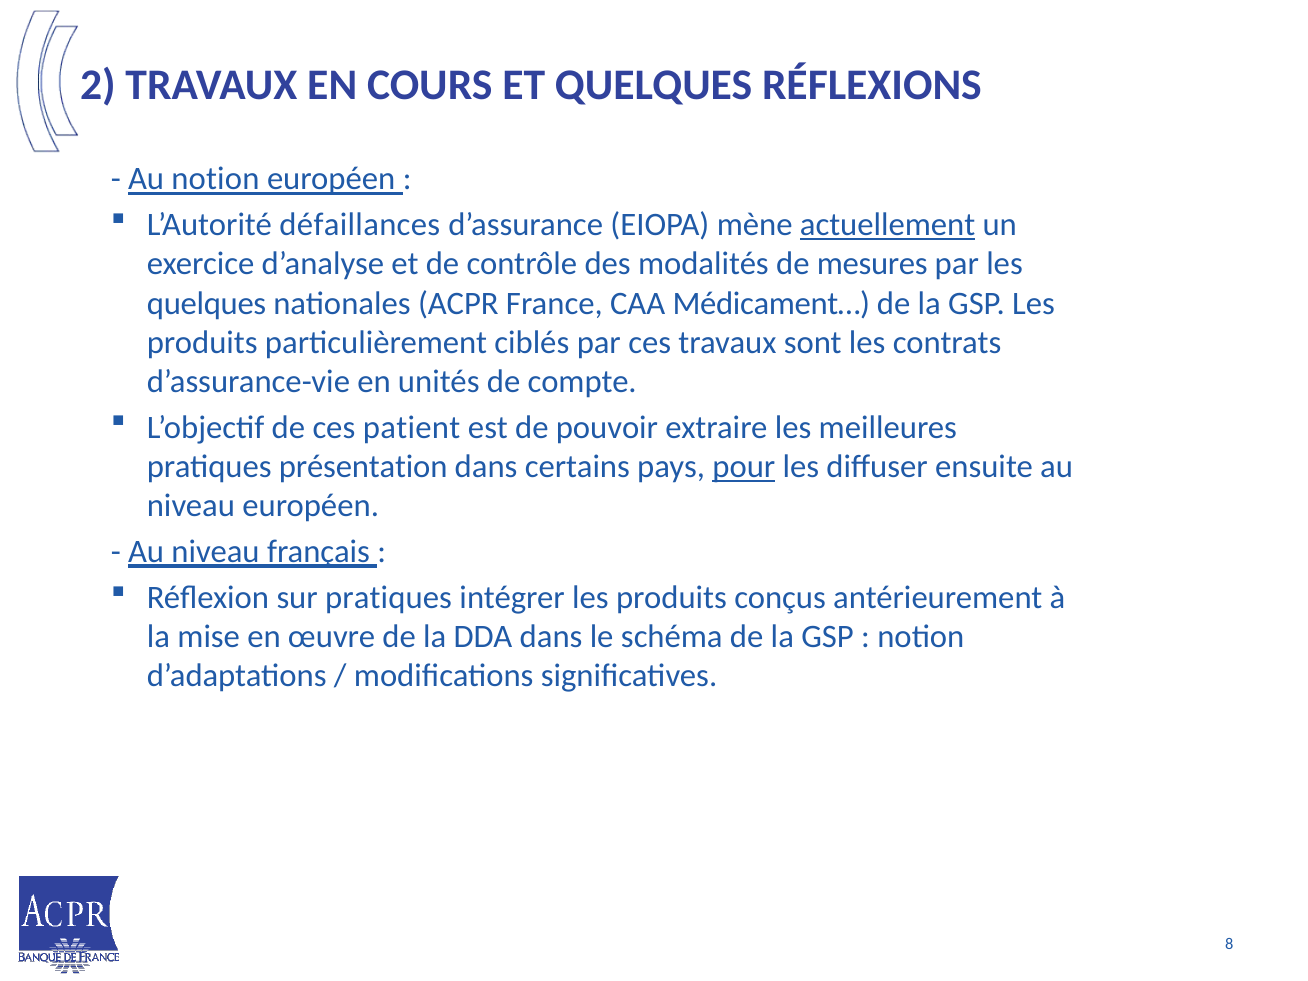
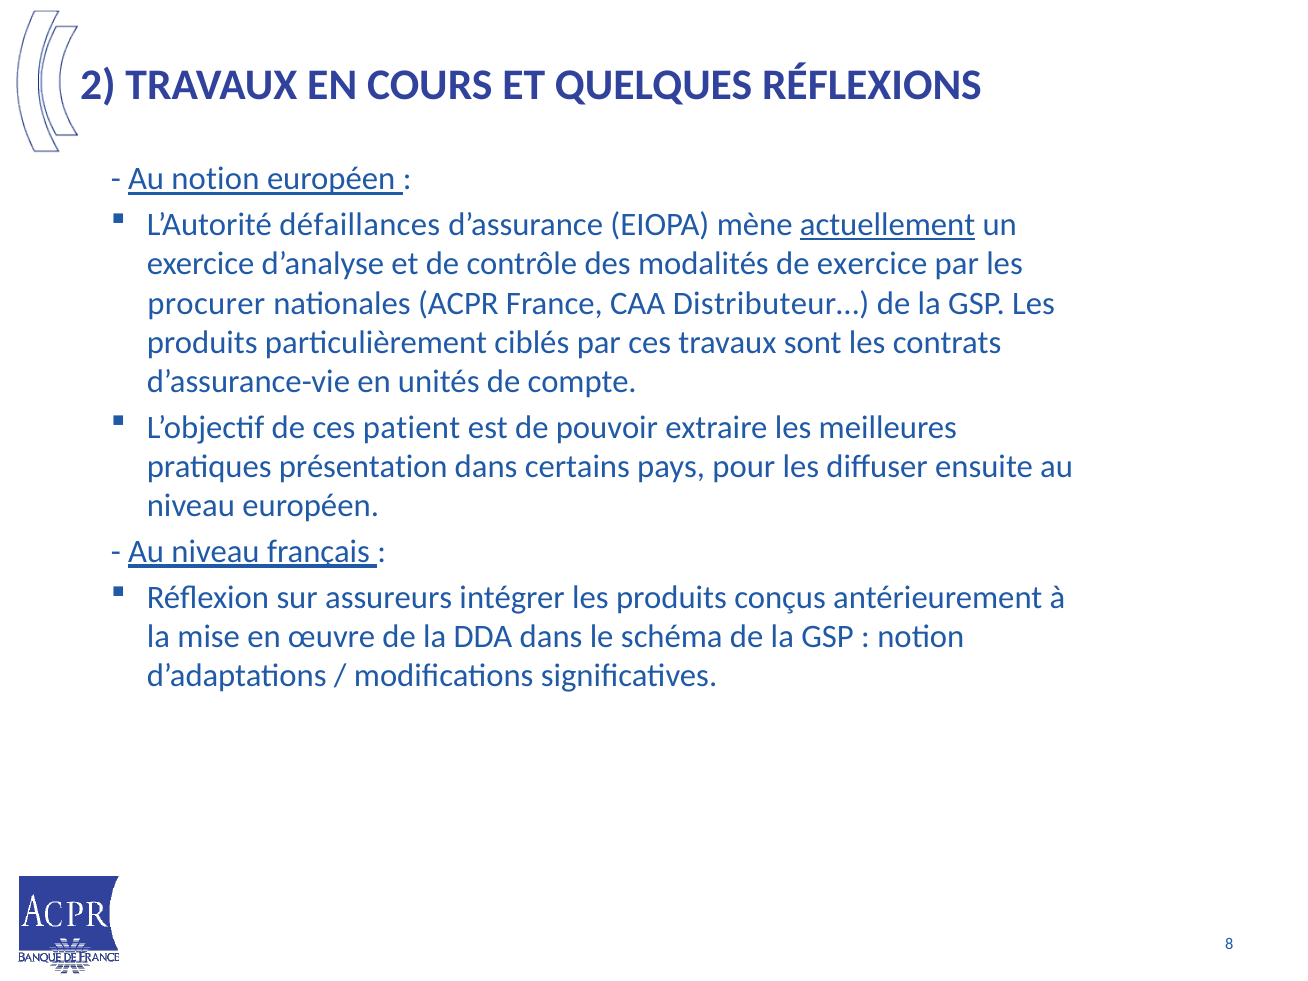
de mesures: mesures -> exercice
quelques at (207, 303): quelques -> procurer
Médicament…: Médicament… -> Distributeur…
pour underline: present -> none
sur pratiques: pratiques -> assureurs
